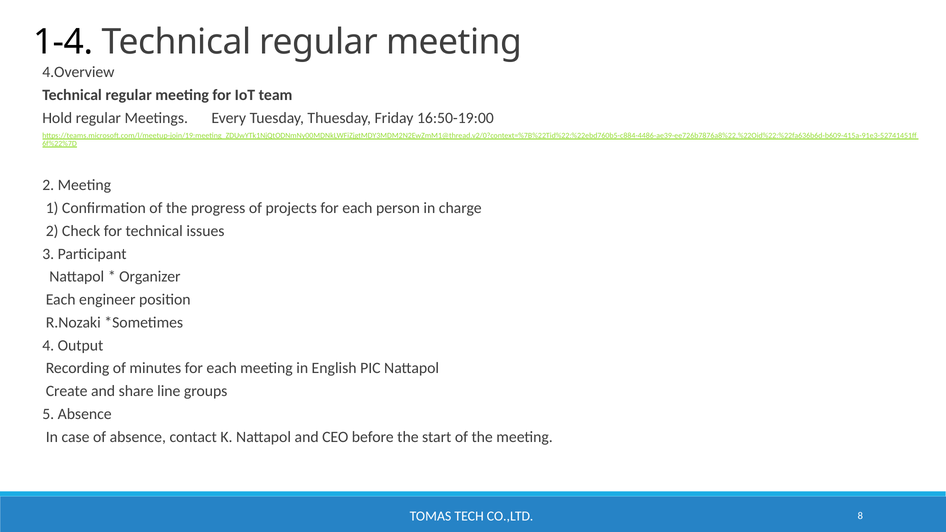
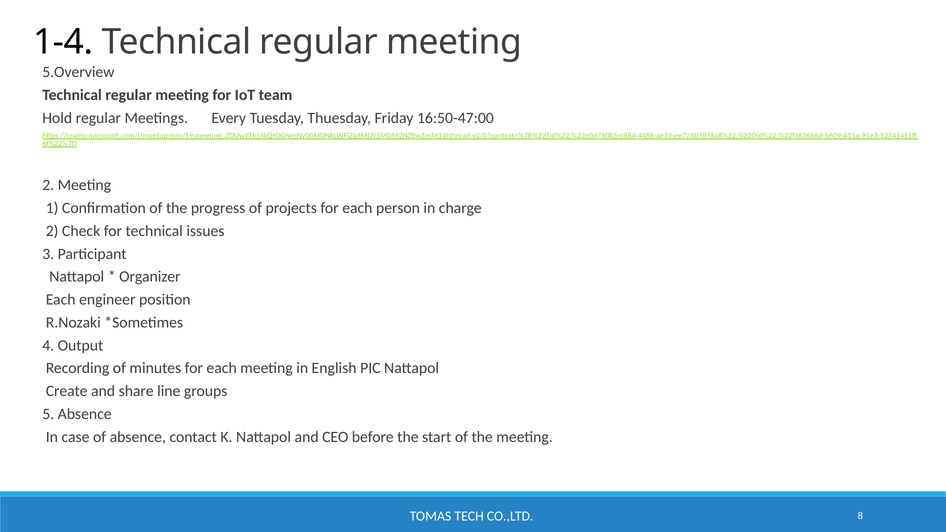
4.Overview: 4.Overview -> 5.Overview
16:50-19:00: 16:50-19:00 -> 16:50-47:00
